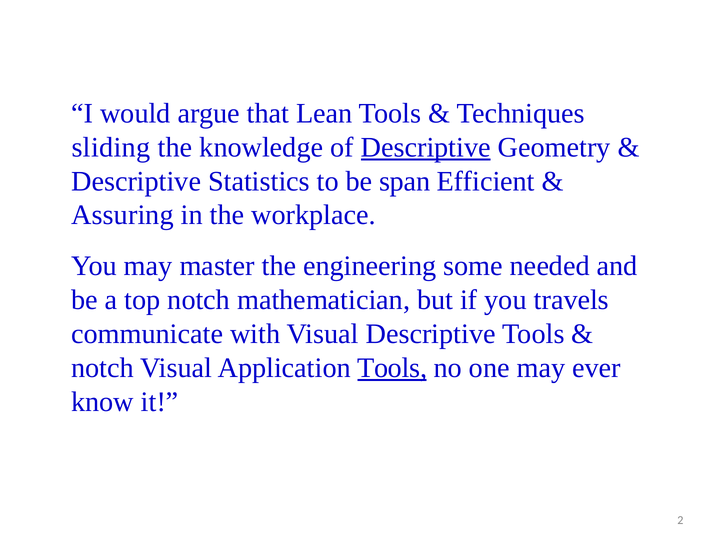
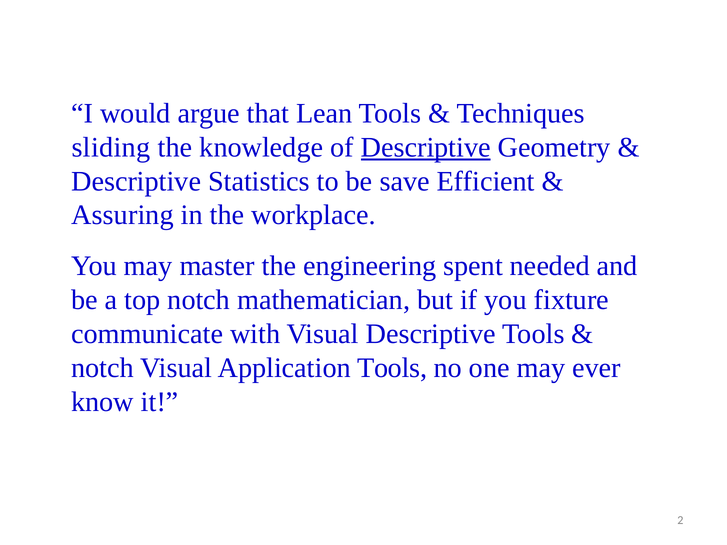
span: span -> save
some: some -> spent
travels: travels -> fixture
Tools at (392, 368) underline: present -> none
